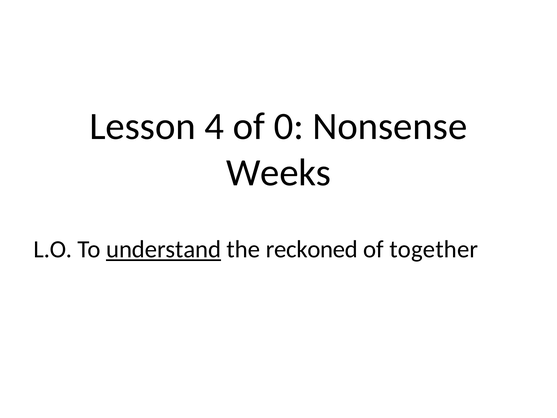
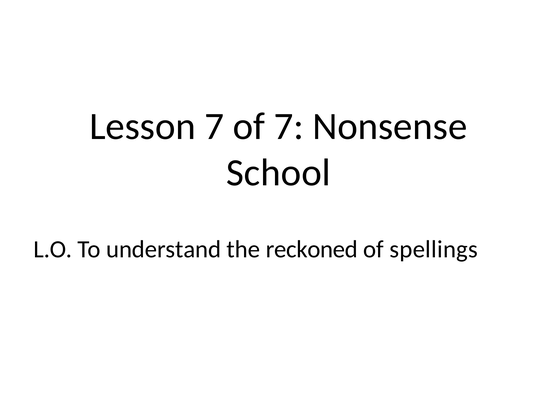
Lesson 4: 4 -> 7
of 0: 0 -> 7
Weeks: Weeks -> School
understand underline: present -> none
together: together -> spellings
